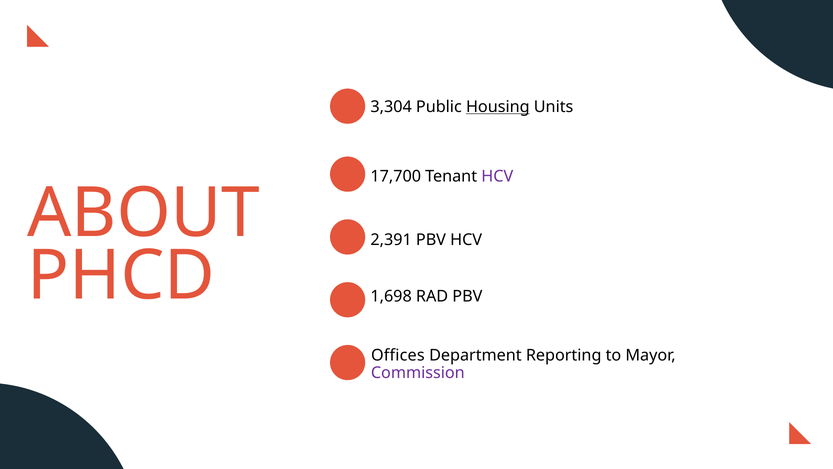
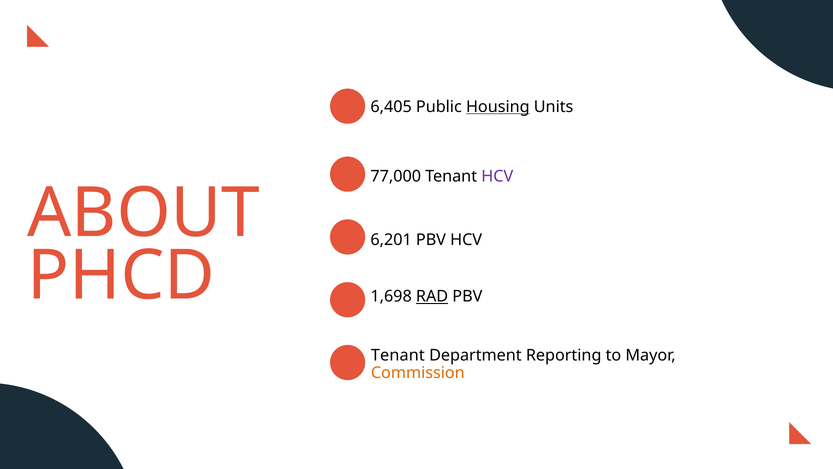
3,304: 3,304 -> 6,405
17,700: 17,700 -> 77,000
2,391: 2,391 -> 6,201
RAD underline: none -> present
Offices at (398, 355): Offices -> Tenant
Commission colour: purple -> orange
